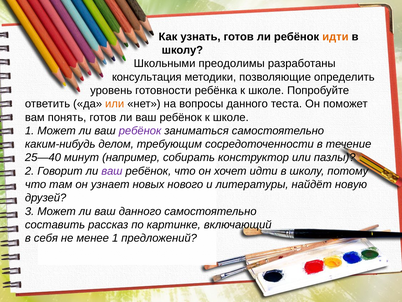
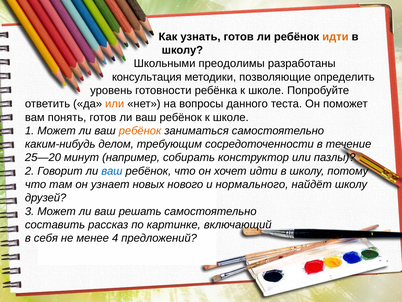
ребёнок at (140, 131) colour: purple -> orange
25—40: 25—40 -> 25—20
ваш at (112, 171) colour: purple -> blue
литературы: литературы -> нормального
найдёт новую: новую -> школу
ваш данного: данного -> решать
менее 1: 1 -> 4
